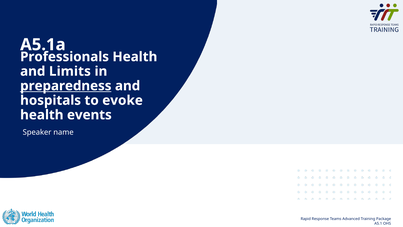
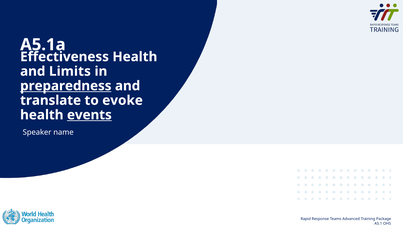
Professionals: Professionals -> Effectiveness
hospitals: hospitals -> translate
events underline: none -> present
